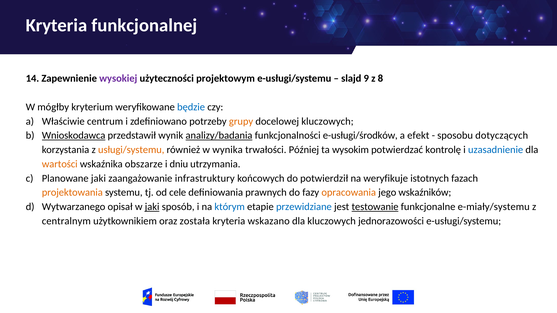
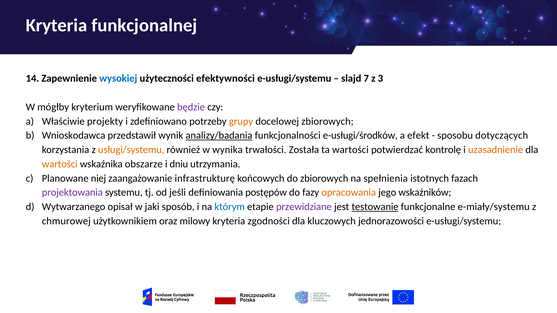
wysokiej colour: purple -> blue
projektowym: projektowym -> efektywności
9: 9 -> 7
8: 8 -> 3
będzie colour: blue -> purple
centrum: centrum -> projekty
docelowej kluczowych: kluczowych -> zbiorowych
Wnioskodawca underline: present -> none
Później: Później -> Została
ta wysokim: wysokim -> wartości
uzasadnienie colour: blue -> orange
Planowane jaki: jaki -> niej
infrastruktury: infrastruktury -> infrastrukturę
do potwierdził: potwierdził -> zbiorowych
weryfikuje: weryfikuje -> spełnienia
projektowania colour: orange -> purple
cele: cele -> jeśli
prawnych: prawnych -> postępów
jaki at (152, 207) underline: present -> none
przewidziane colour: blue -> purple
centralnym: centralnym -> chmurowej
została: została -> milowy
wskazano: wskazano -> zgodności
